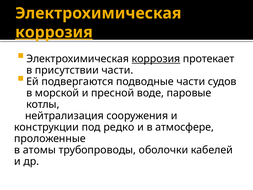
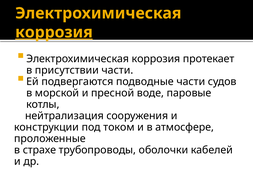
коррозия at (156, 59) underline: present -> none
редко: редко -> током
атомы: атомы -> страхе
